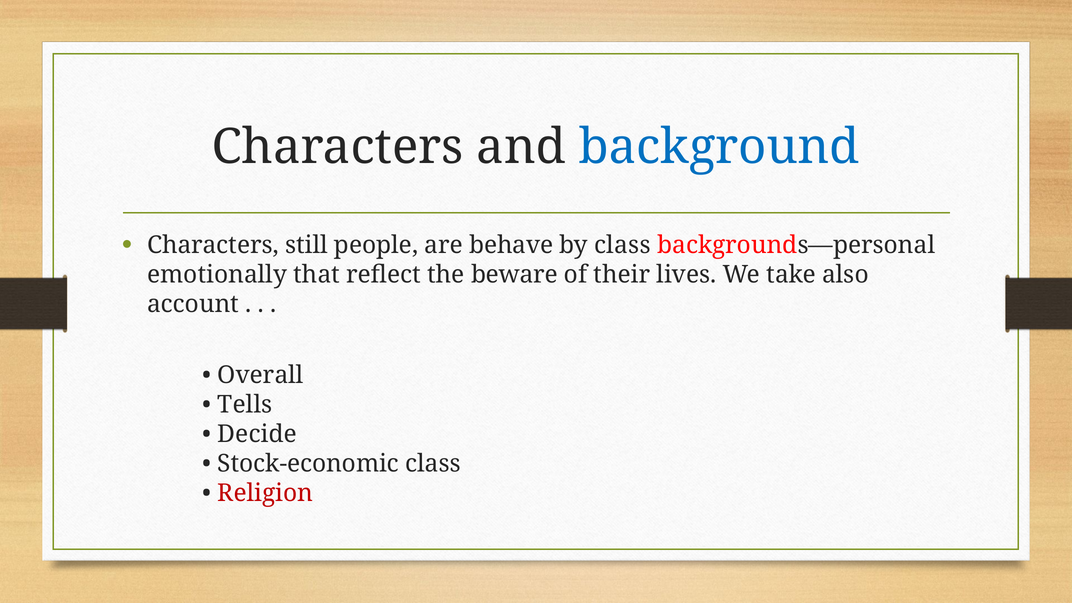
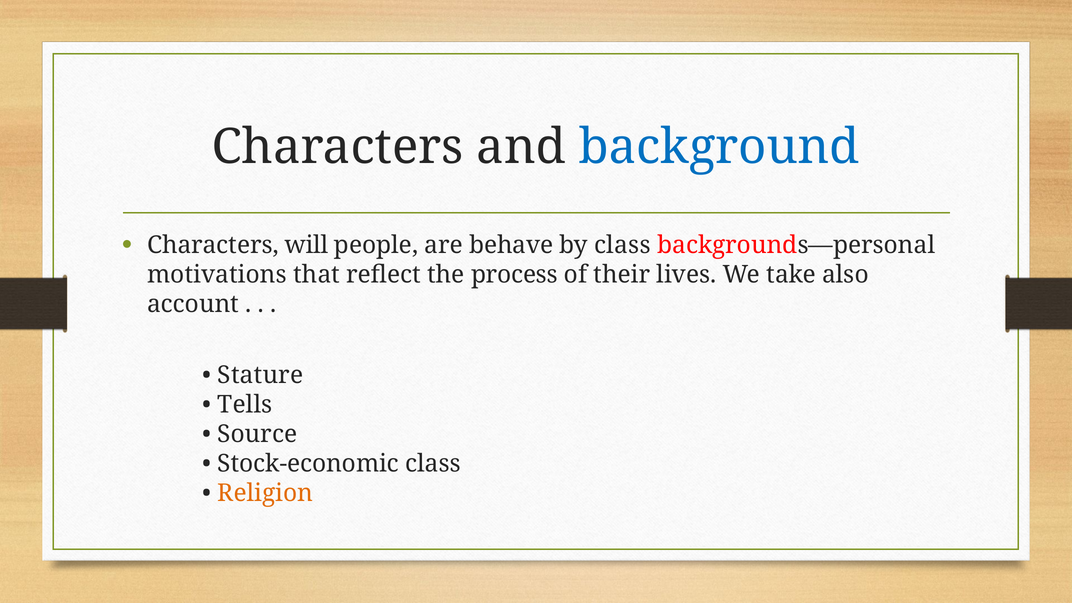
still: still -> will
emotionally: emotionally -> motivations
beware: beware -> process
Overall: Overall -> Stature
Decide: Decide -> Source
Religion colour: red -> orange
